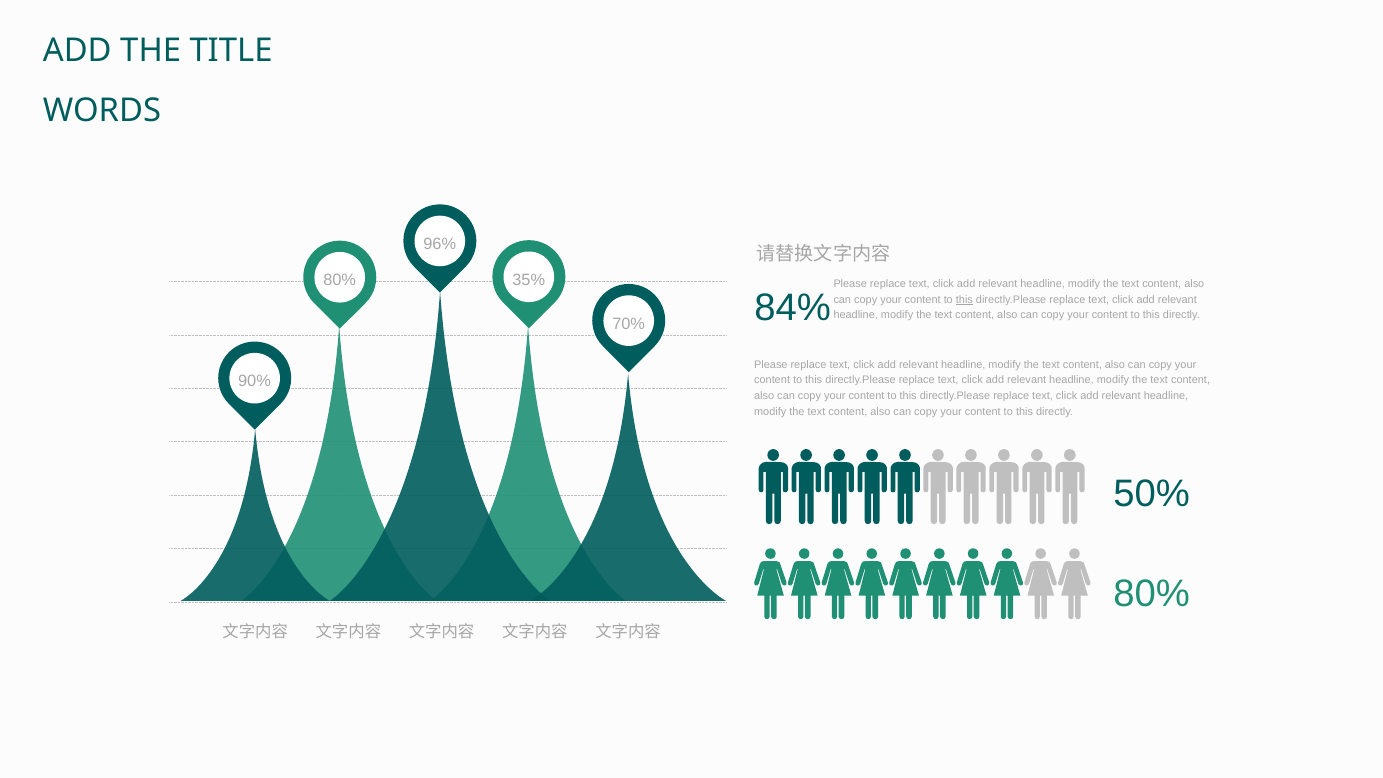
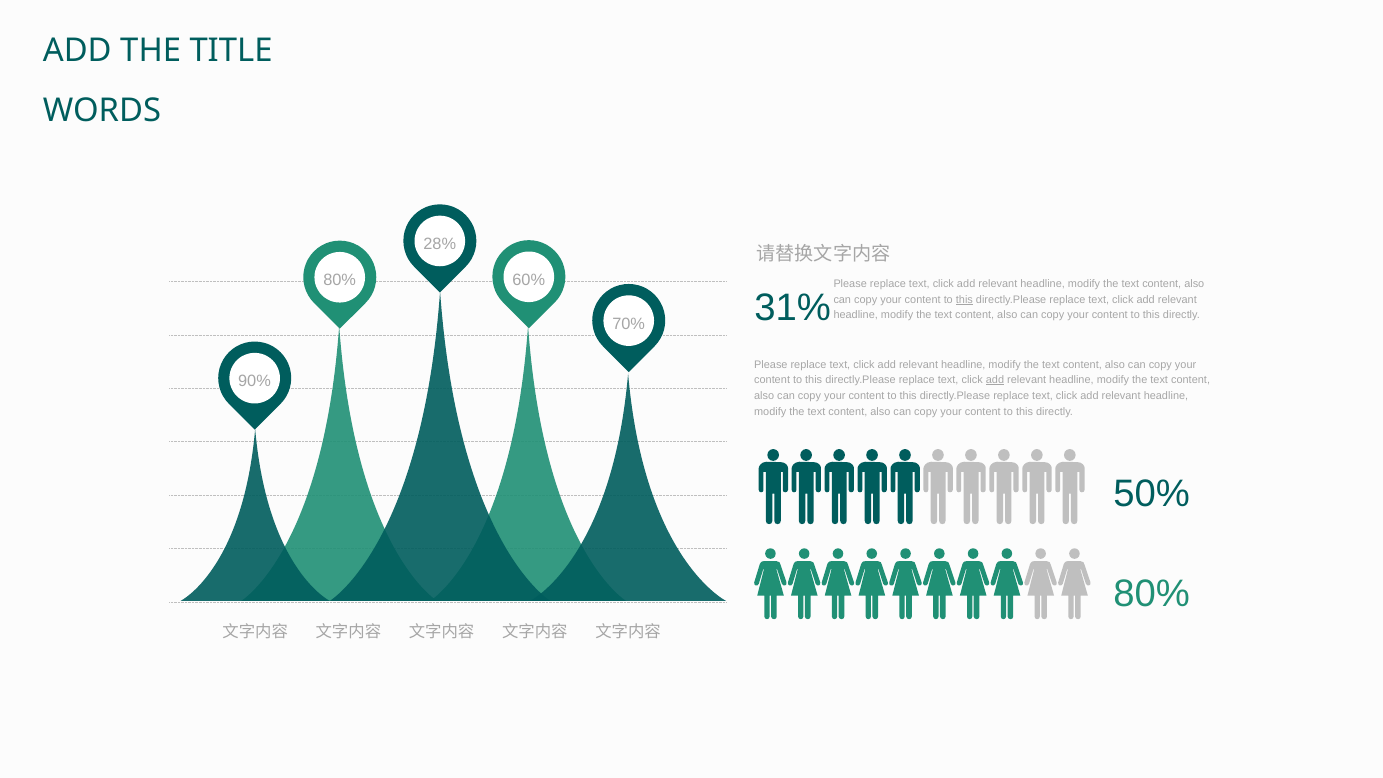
96%: 96% -> 28%
35%: 35% -> 60%
84%: 84% -> 31%
add at (995, 380) underline: none -> present
